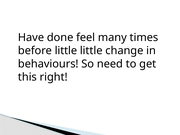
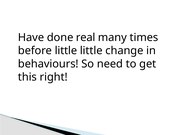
feel: feel -> real
